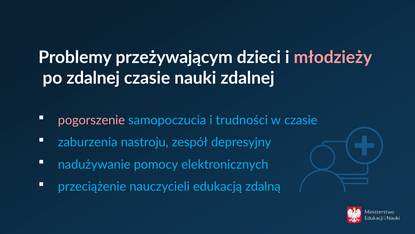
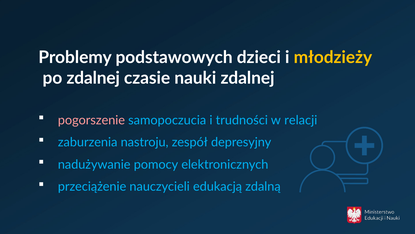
przeżywającym: przeżywającym -> podstawowych
młodzieży colour: pink -> yellow
w czasie: czasie -> relacji
